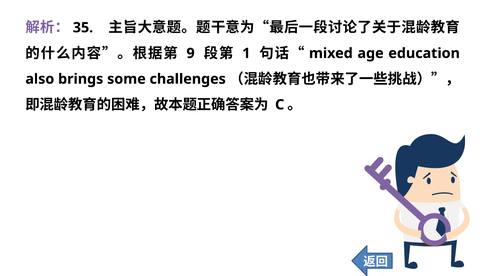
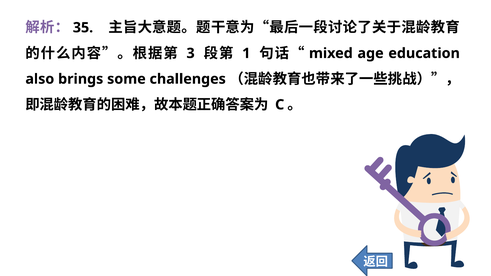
9: 9 -> 3
